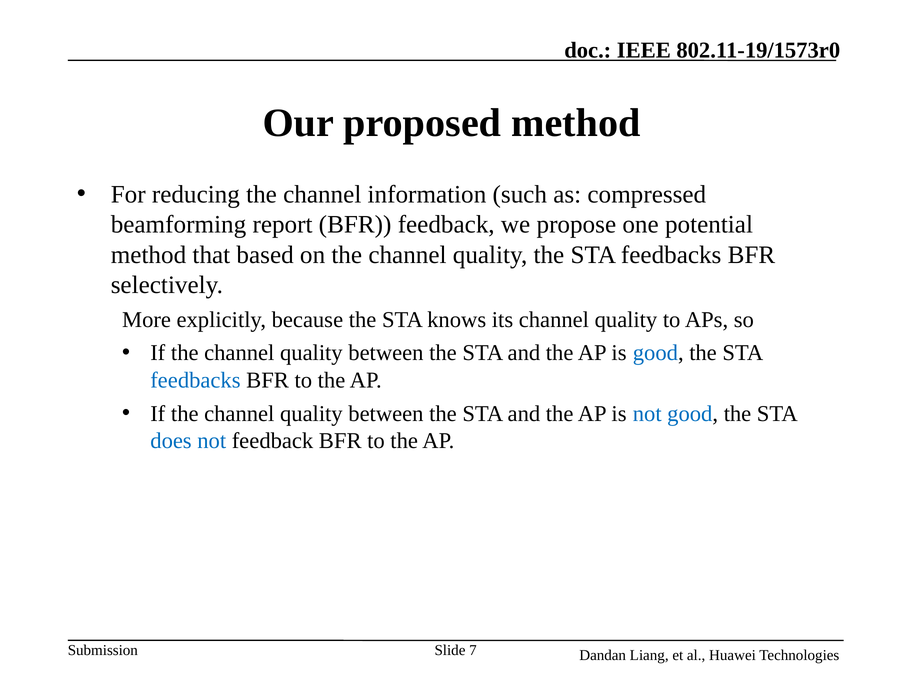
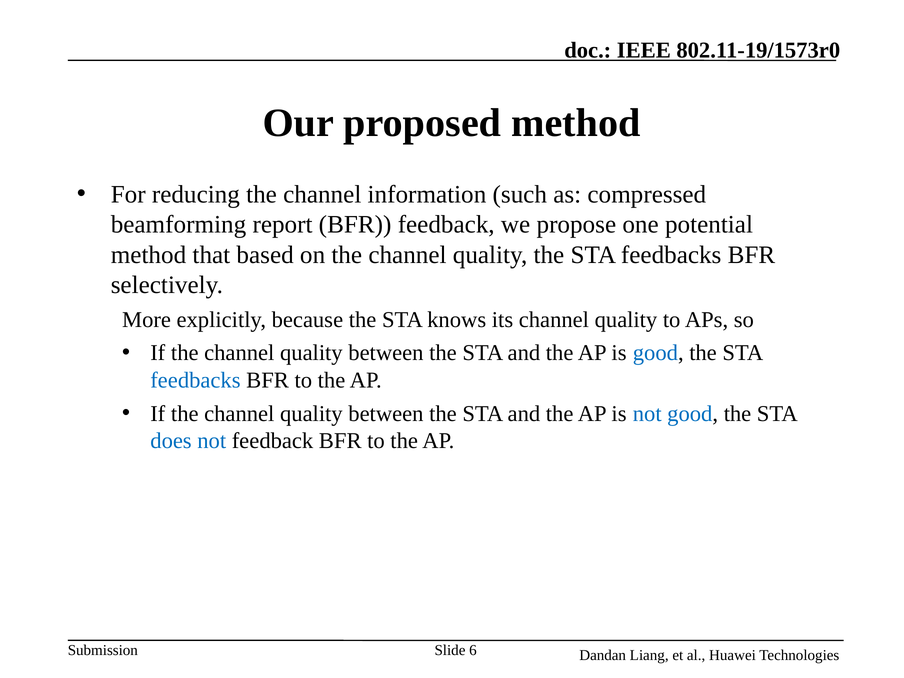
7: 7 -> 6
